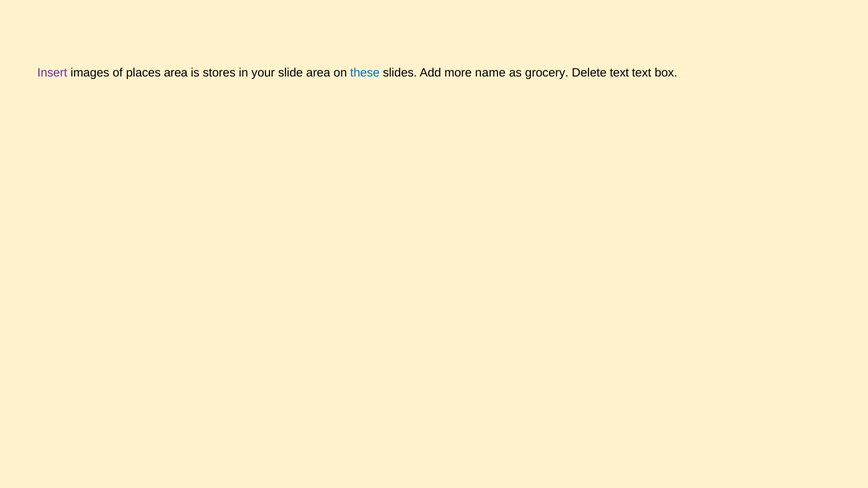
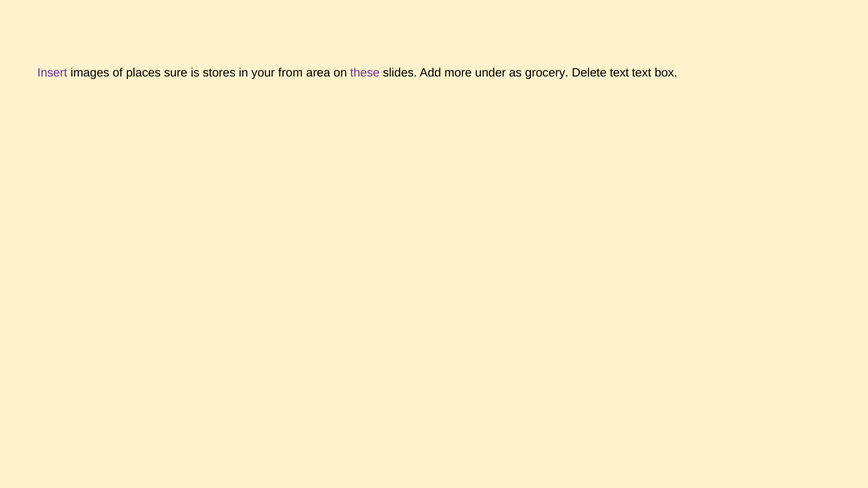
places area: area -> sure
slide: slide -> from
these colour: blue -> purple
name: name -> under
